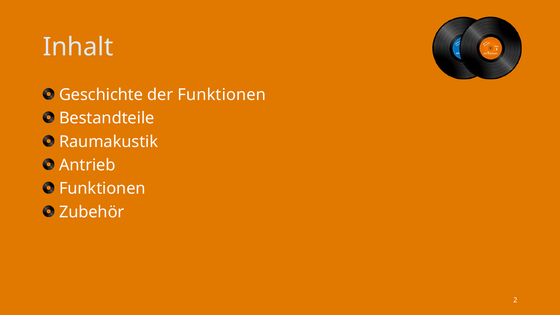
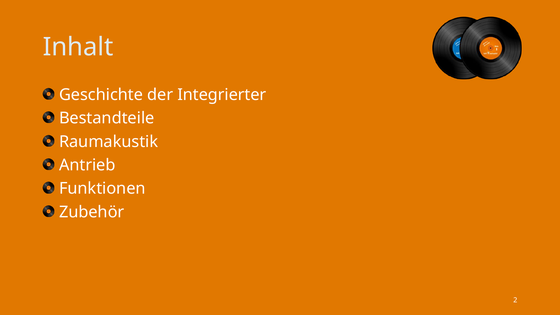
der Funktionen: Funktionen -> Integrierter
